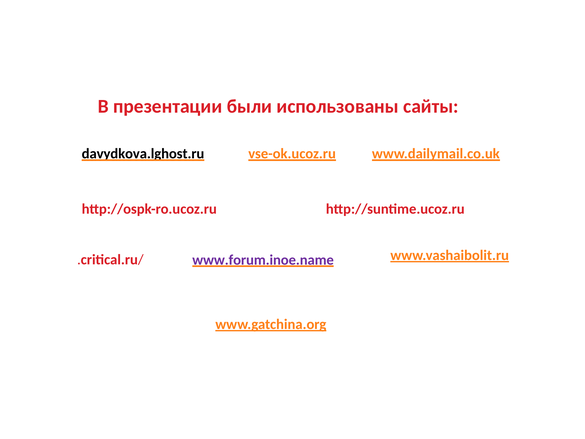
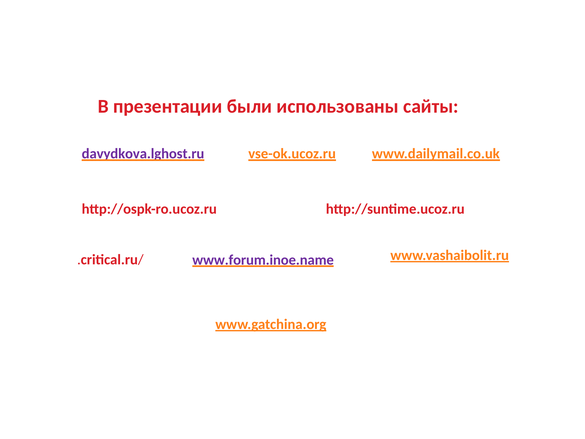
davydkova.lghost.ru colour: black -> purple
